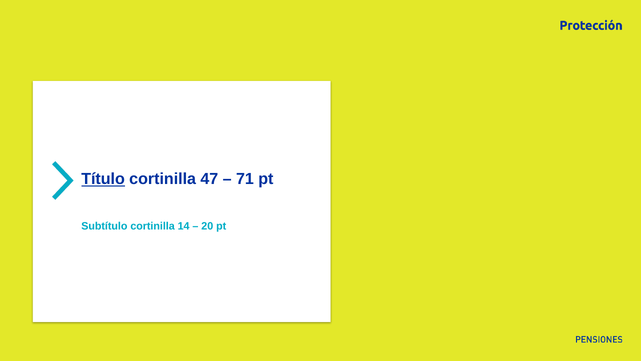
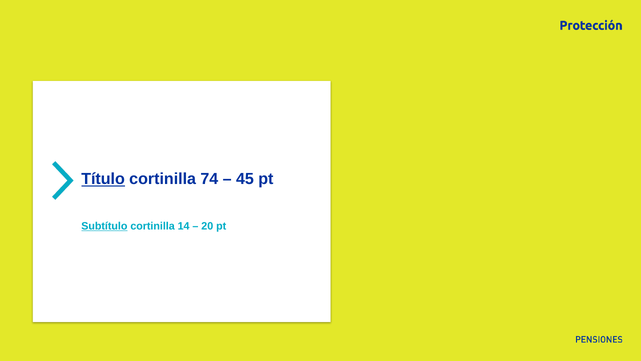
47: 47 -> 74
71: 71 -> 45
Subtítulo underline: none -> present
